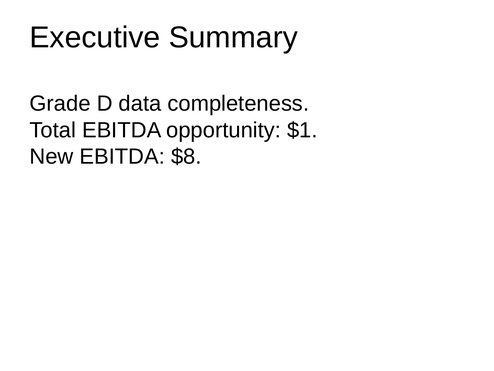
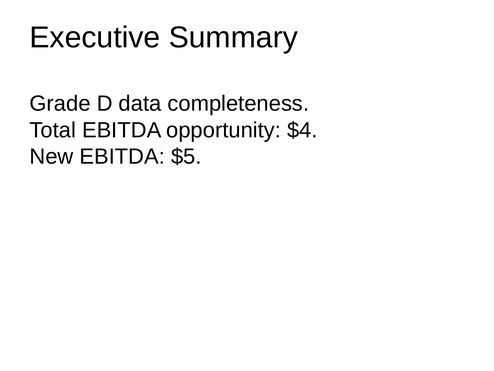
$1: $1 -> $4
$8: $8 -> $5
